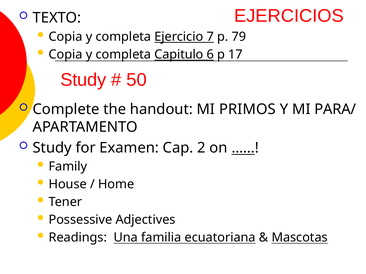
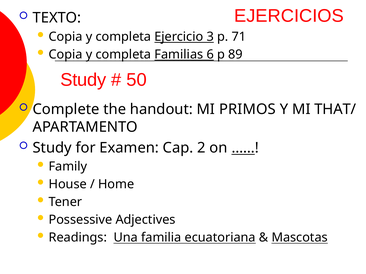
7: 7 -> 3
79: 79 -> 71
Capitulo: Capitulo -> Familias
17: 17 -> 89
PARA/: PARA/ -> THAT/
